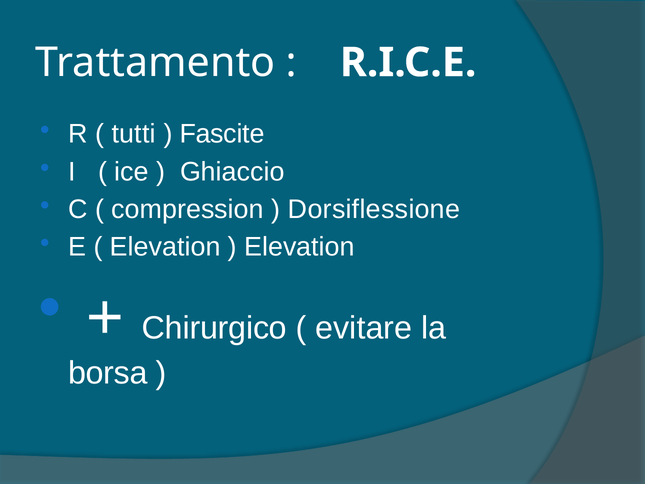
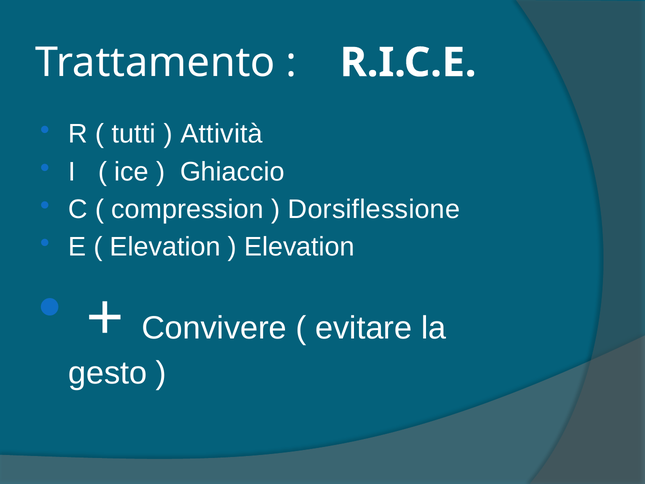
Fascite: Fascite -> Attività
Chirurgico: Chirurgico -> Convivere
borsa: borsa -> gesto
